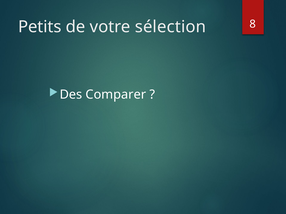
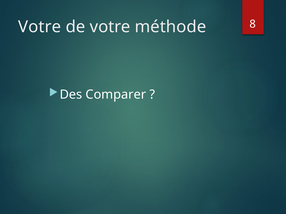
Petits at (40, 27): Petits -> Votre
sélection: sélection -> méthode
